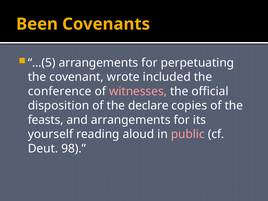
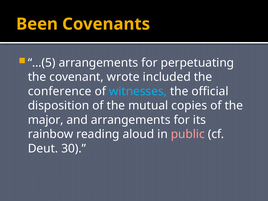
witnesses colour: pink -> light blue
declare: declare -> mutual
feasts: feasts -> major
yourself: yourself -> rainbow
98: 98 -> 30
